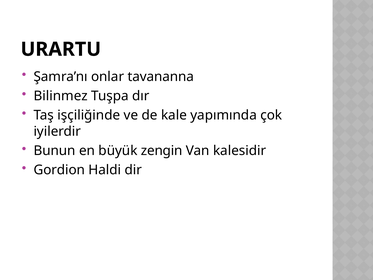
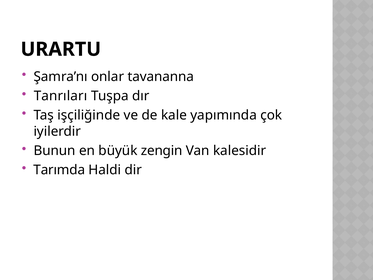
Bilinmez: Bilinmez -> Tanrıları
Gordion: Gordion -> Tarımda
